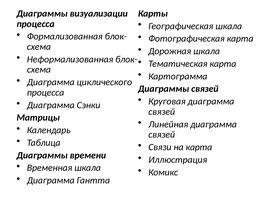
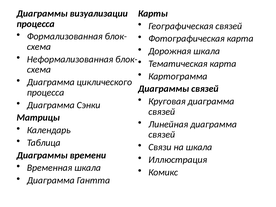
Географическая шкала: шкала -> связей
на карта: карта -> шкала
